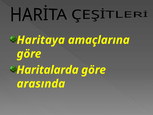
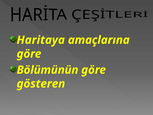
Haritalarda: Haritalarda -> Bölümünün
arasında: arasında -> gösteren
